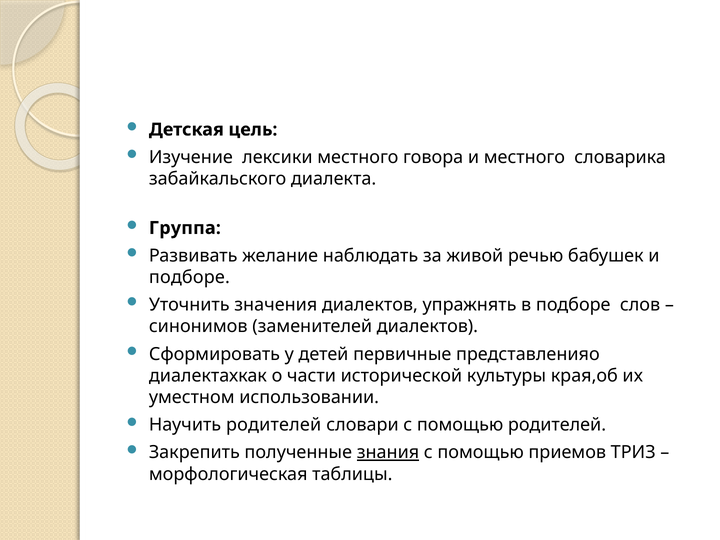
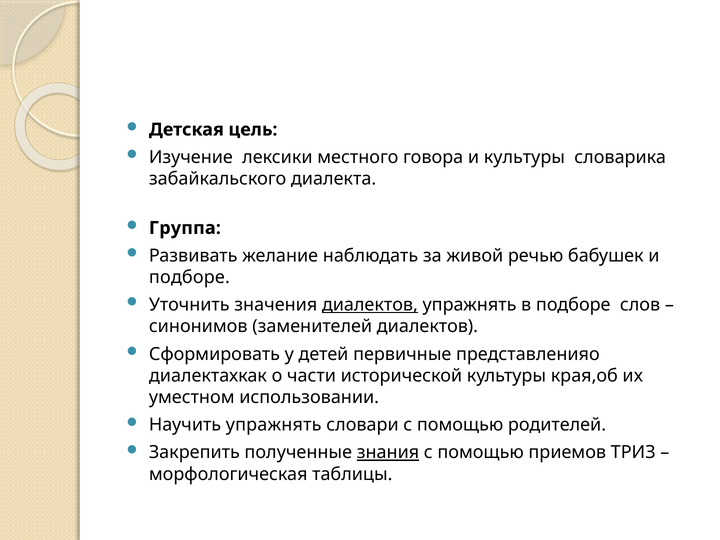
и местного: местного -> культуры
диалектов at (370, 305) underline: none -> present
Научить родителей: родителей -> упражнять
